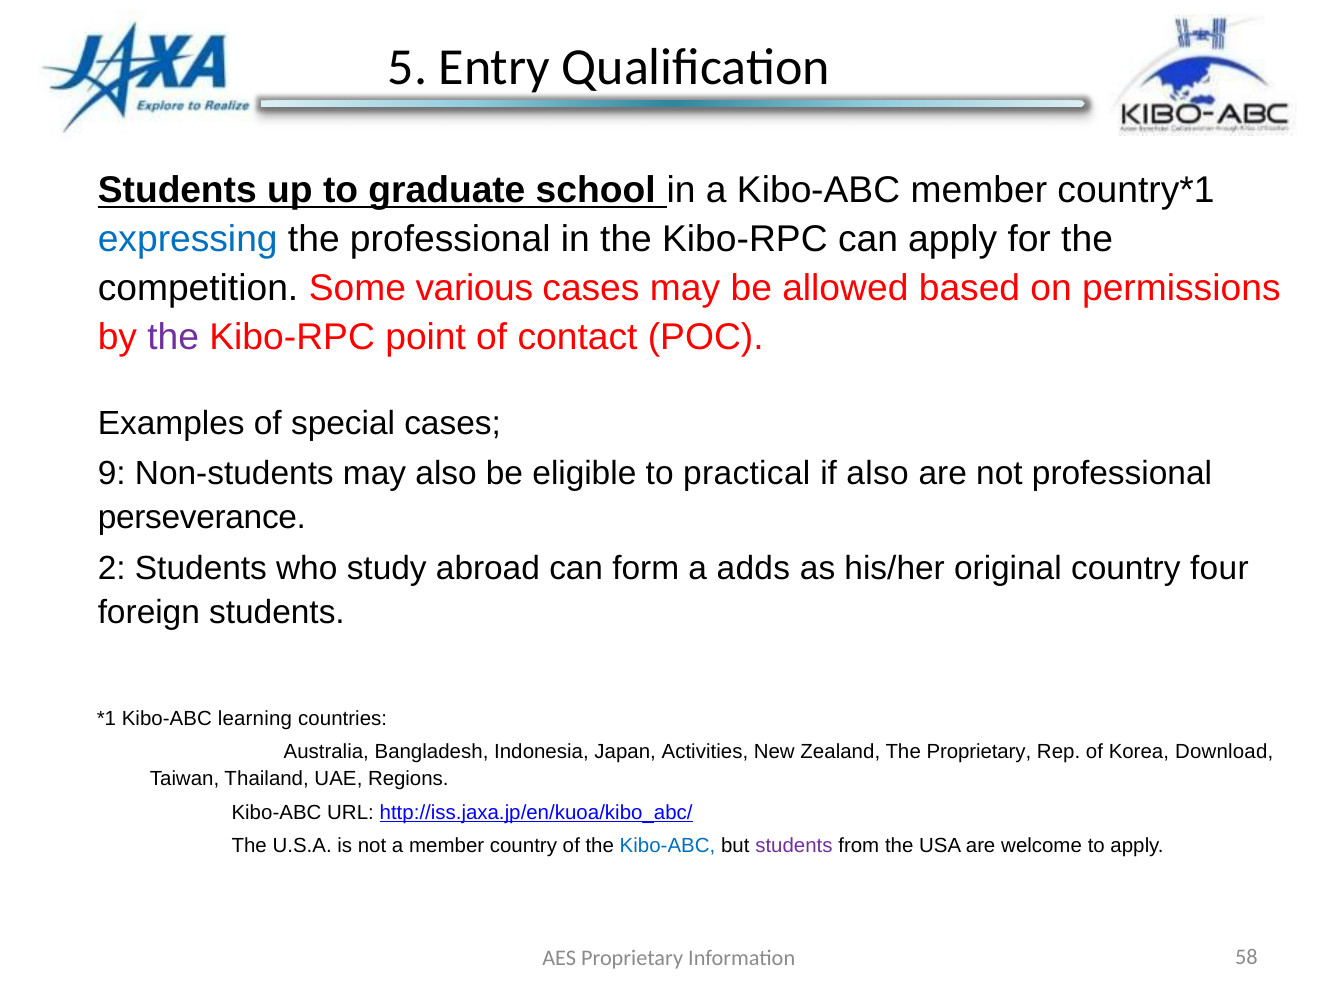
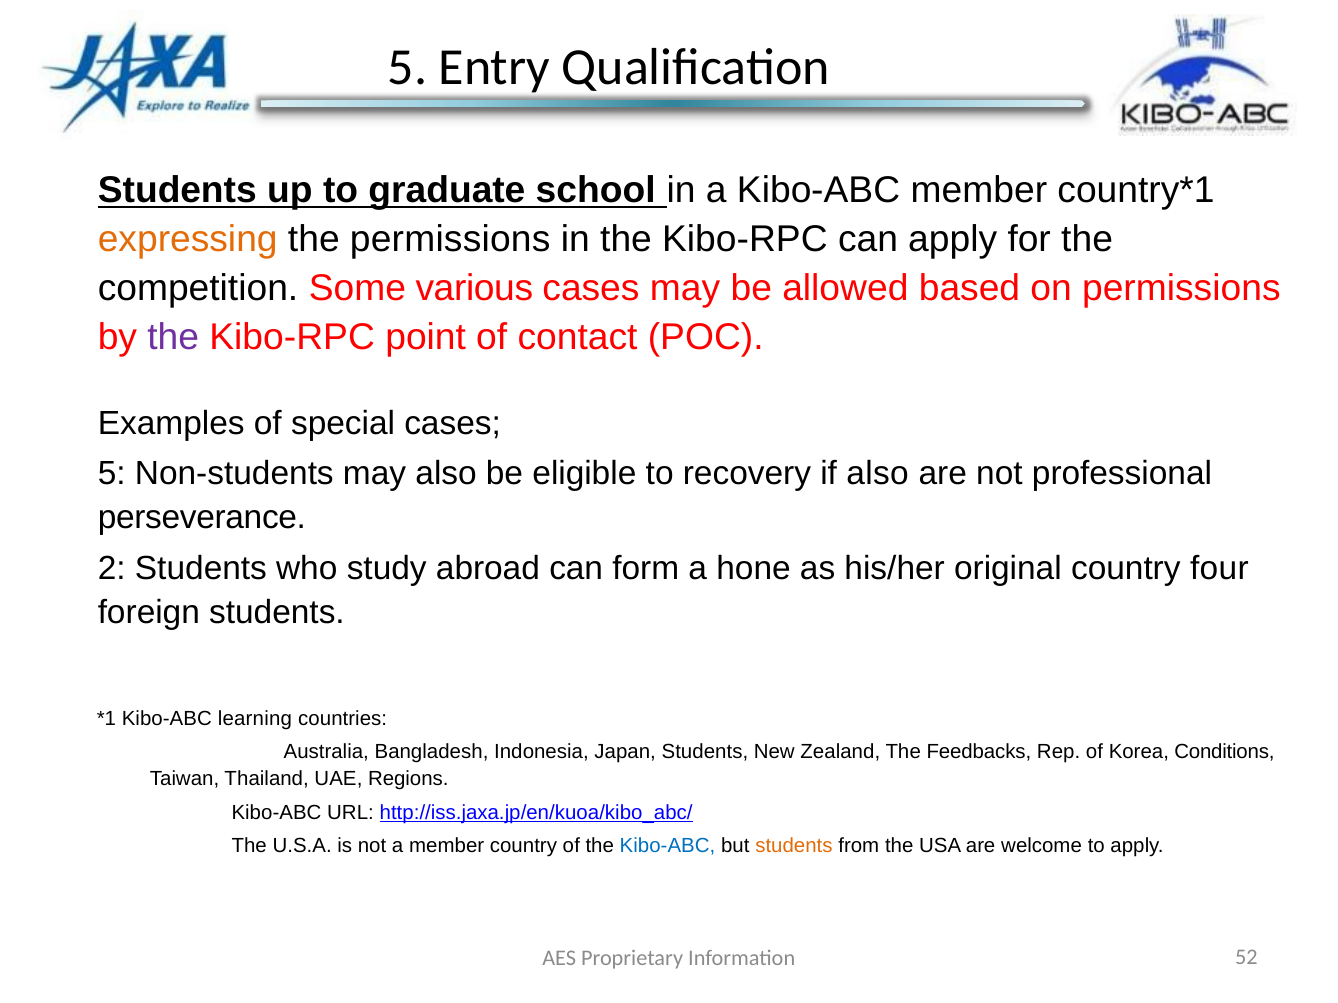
expressing colour: blue -> orange
the professional: professional -> permissions
9 at (112, 474): 9 -> 5
practical: practical -> recovery
adds: adds -> hone
Japan Activities: Activities -> Students
The Proprietary: Proprietary -> Feedbacks
Download: Download -> Conditions
students at (794, 846) colour: purple -> orange
58: 58 -> 52
